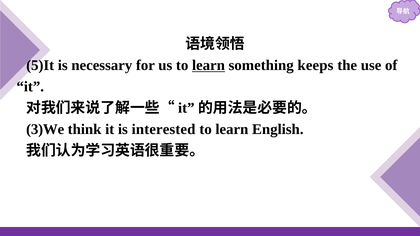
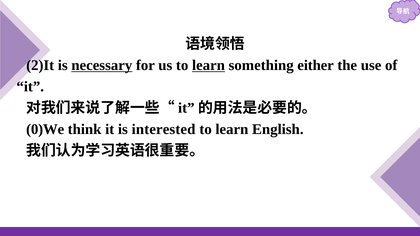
5)It: 5)It -> 2)It
necessary underline: none -> present
keeps: keeps -> either
3)We: 3)We -> 0)We
